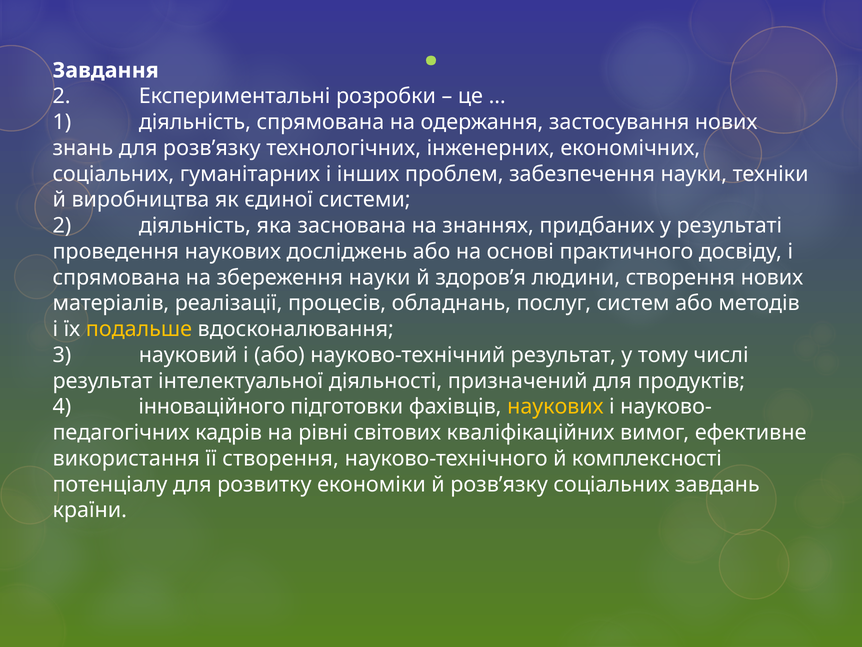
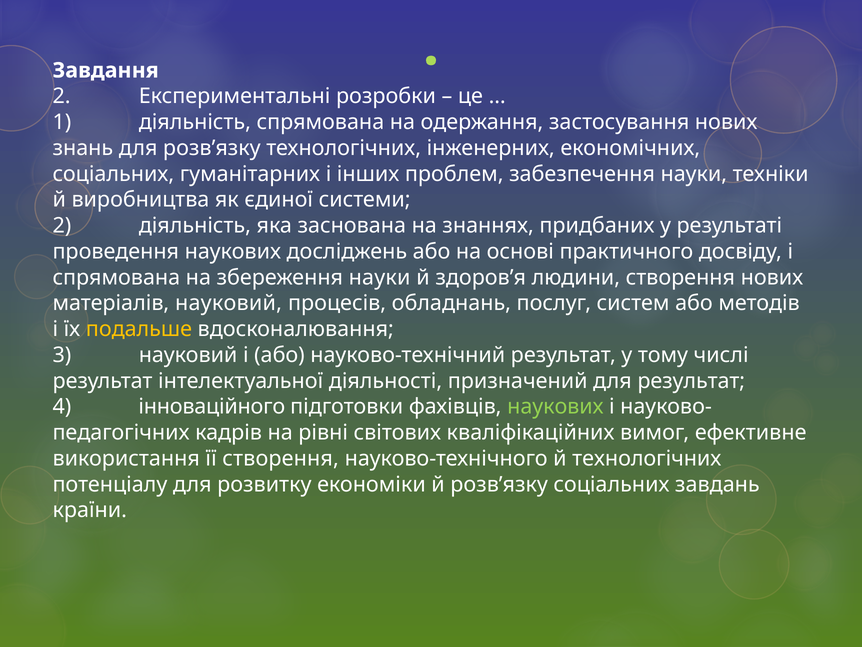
матеріалів реалізації: реалізації -> науковий
для продуктів: продуктів -> результат
наукових at (555, 407) colour: yellow -> light green
й комплексності: комплексності -> технологічних
